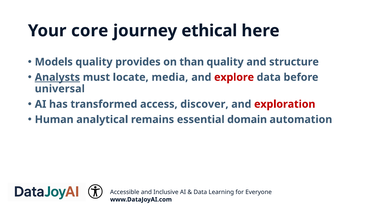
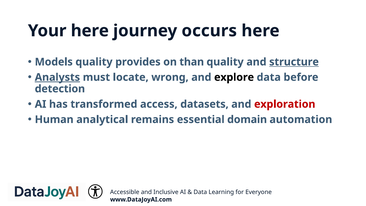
Your core: core -> here
ethical: ethical -> occurs
structure underline: none -> present
media: media -> wrong
explore colour: red -> black
universal: universal -> detection
discover: discover -> datasets
